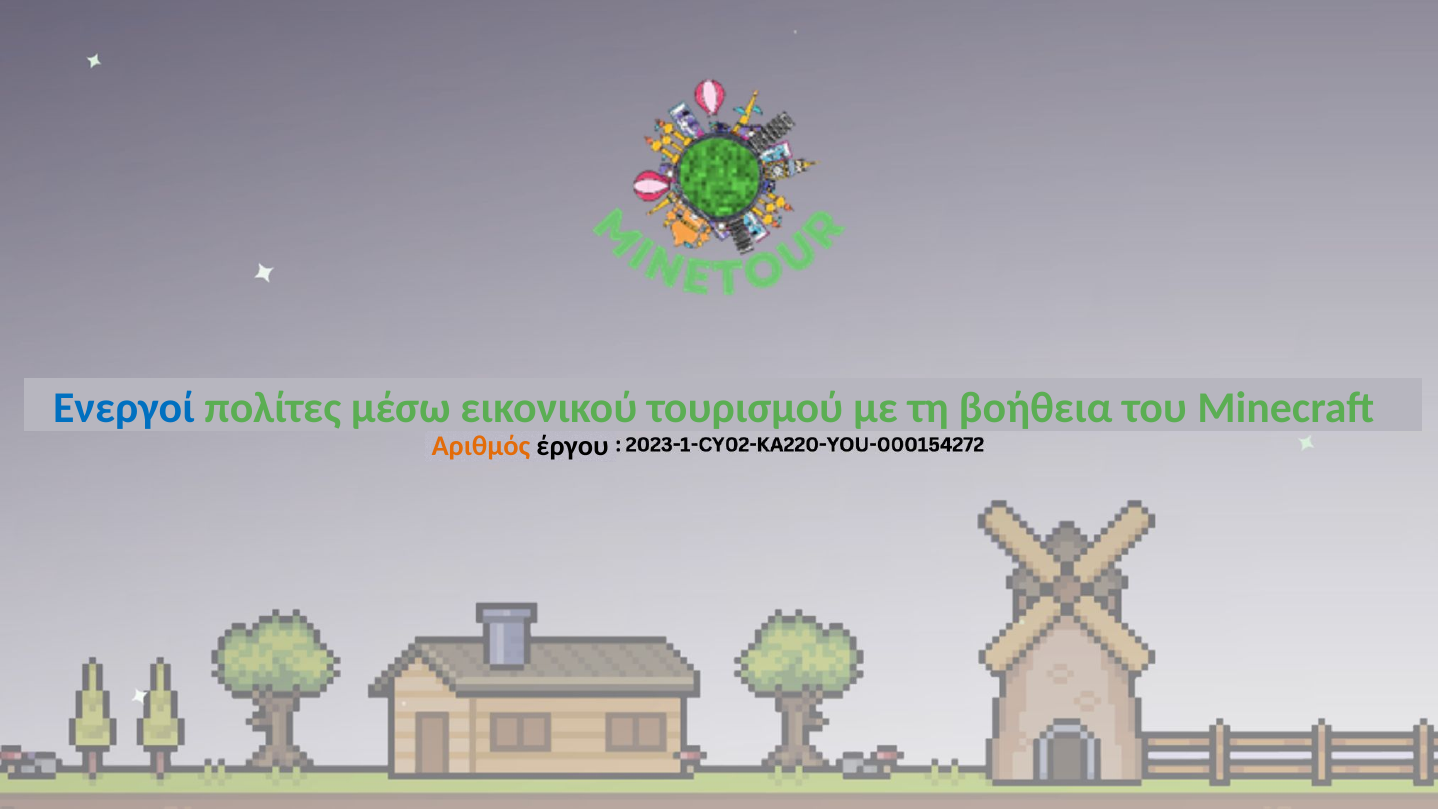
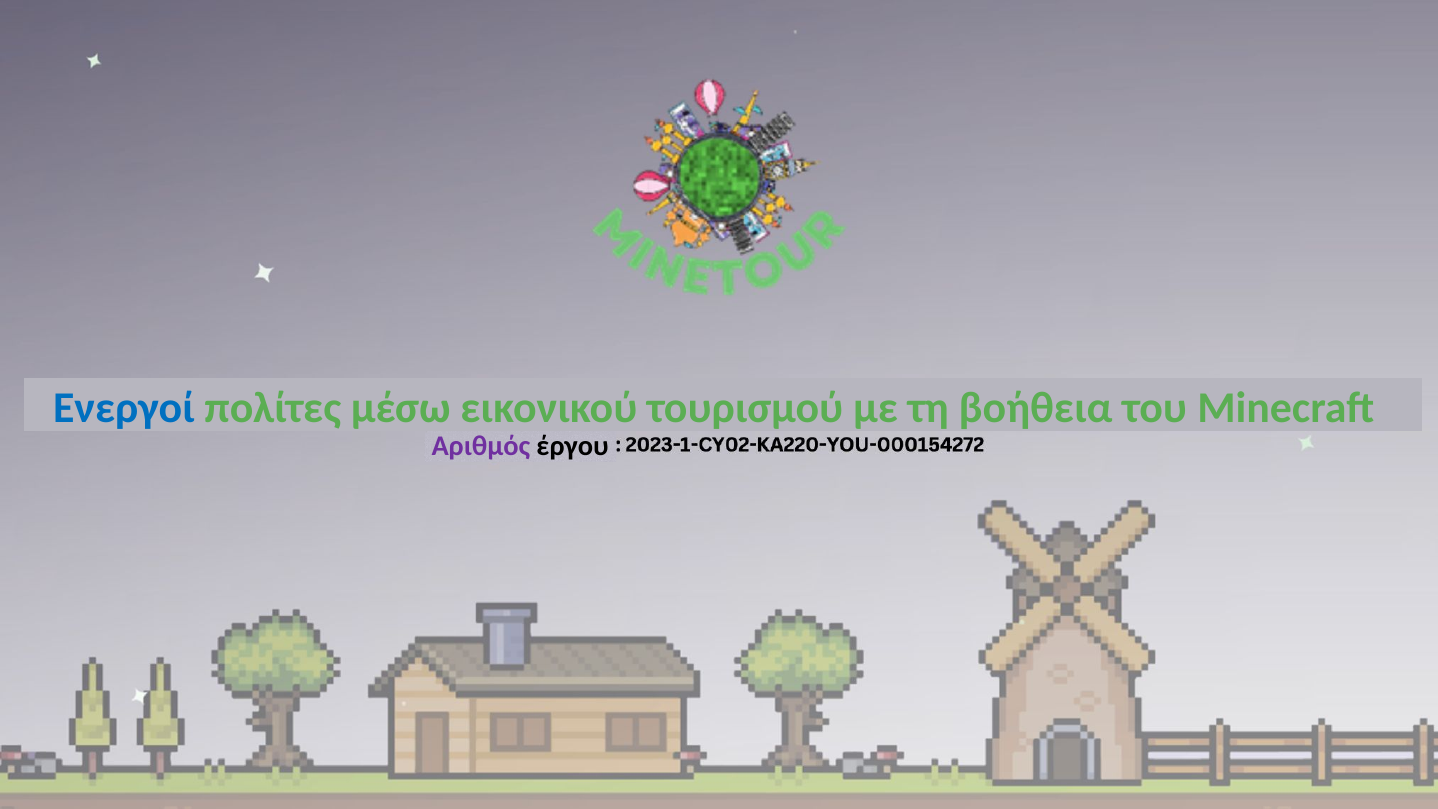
Αριθμός colour: orange -> purple
